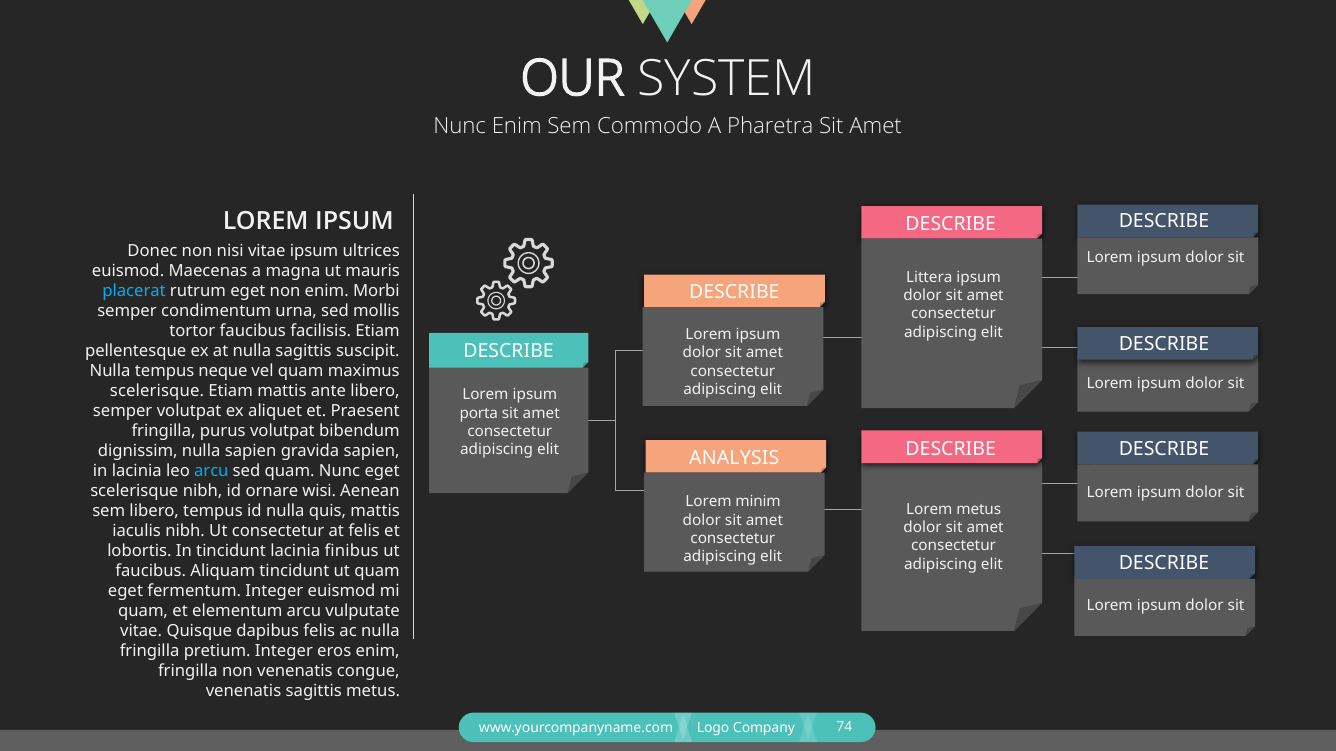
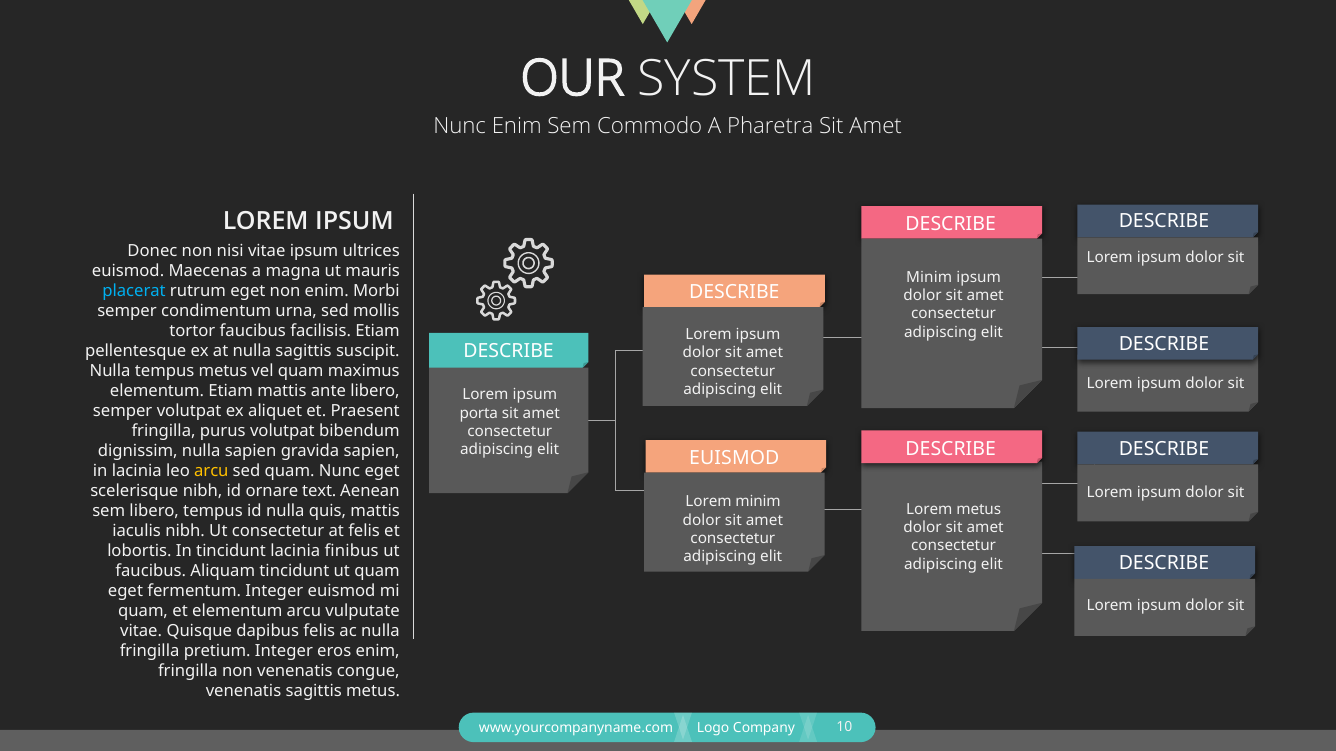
Littera at (929, 277): Littera -> Minim
tempus neque: neque -> metus
scelerisque at (157, 391): scelerisque -> elementum
ANALYSIS at (734, 458): ANALYSIS -> EUISMOD
arcu at (211, 471) colour: light blue -> yellow
ornare wisi: wisi -> text
74: 74 -> 10
